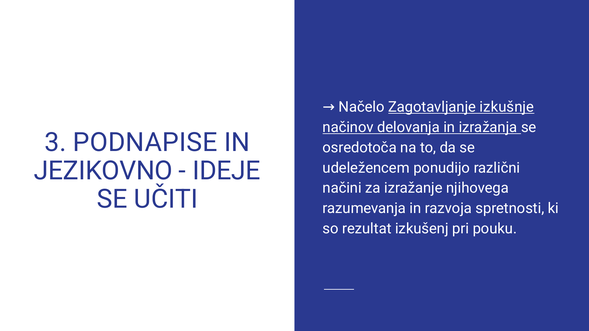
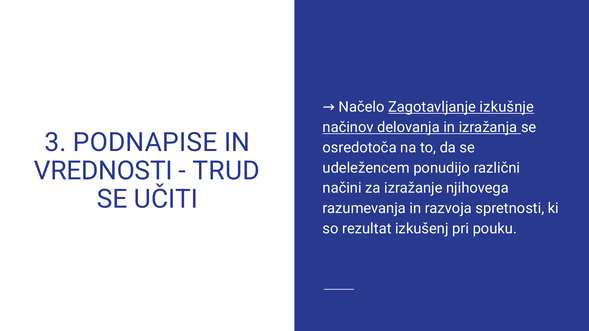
JEZIKOVNO: JEZIKOVNO -> VREDNOSTI
IDEJE: IDEJE -> TRUD
